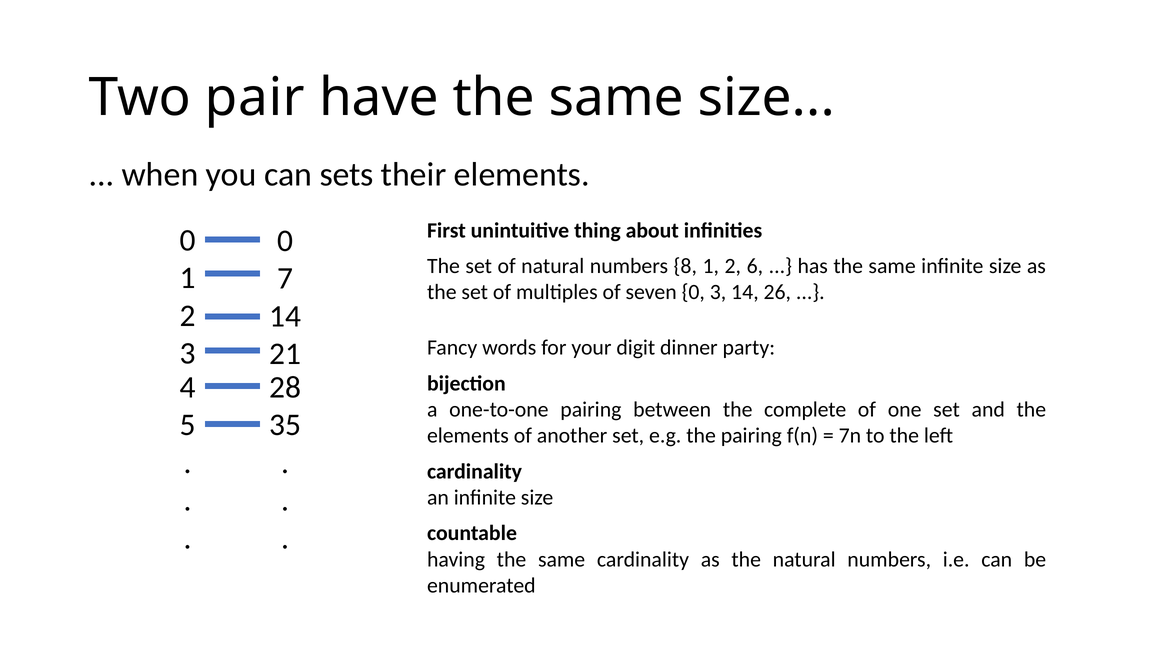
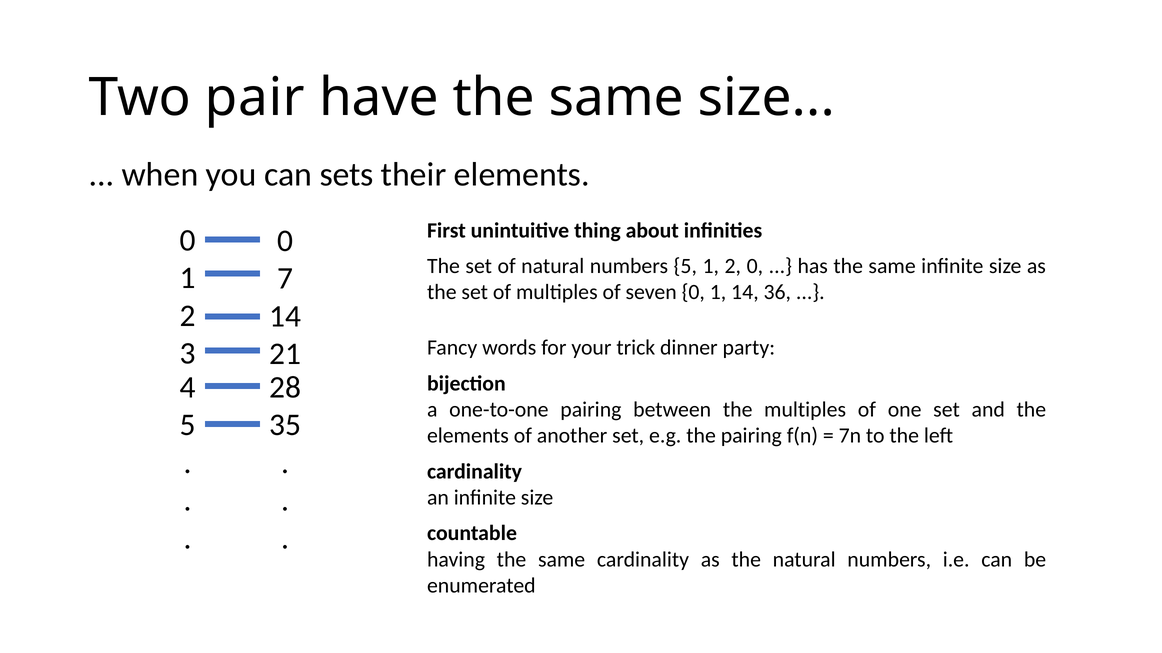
numbers 8: 8 -> 5
2 6: 6 -> 0
seven 0 3: 3 -> 1
26: 26 -> 36
digit: digit -> trick
the complete: complete -> multiples
